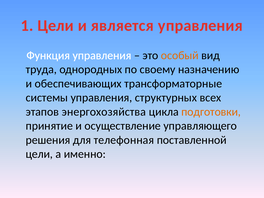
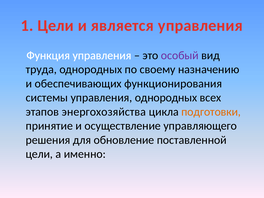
особый colour: orange -> purple
трансформаторные: трансформаторные -> функционирования
управления структурных: структурных -> однородных
телефонная: телефонная -> обновление
